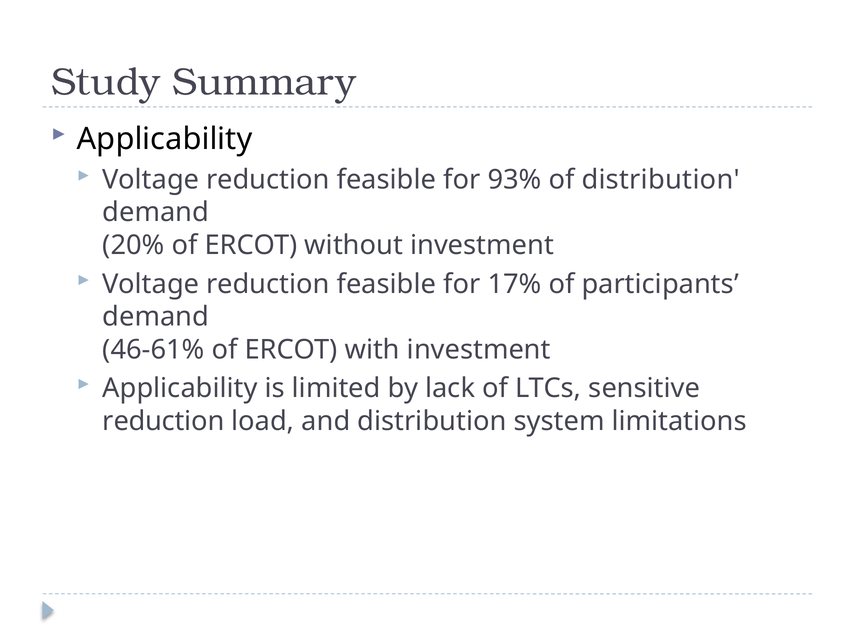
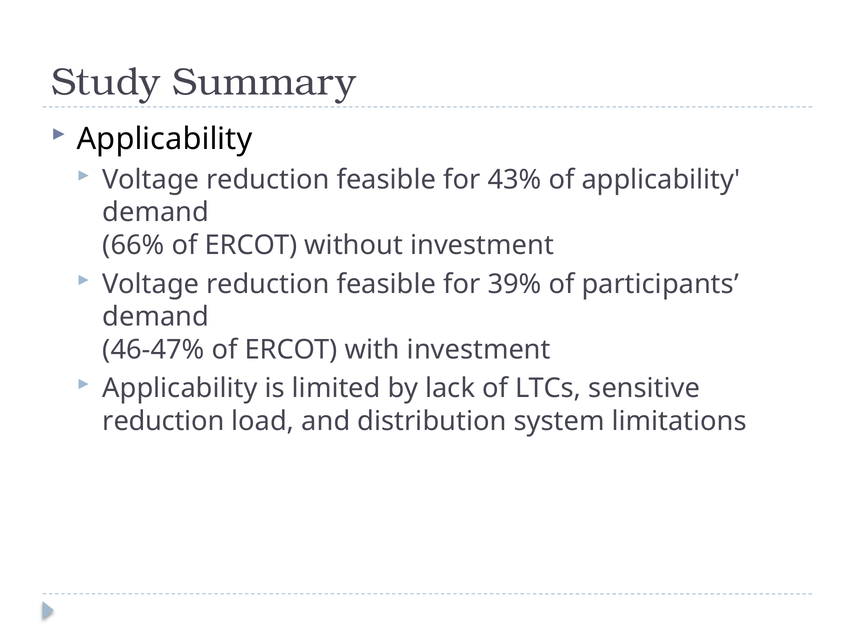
93%: 93% -> 43%
of distribution: distribution -> applicability
20%: 20% -> 66%
17%: 17% -> 39%
46-61%: 46-61% -> 46-47%
